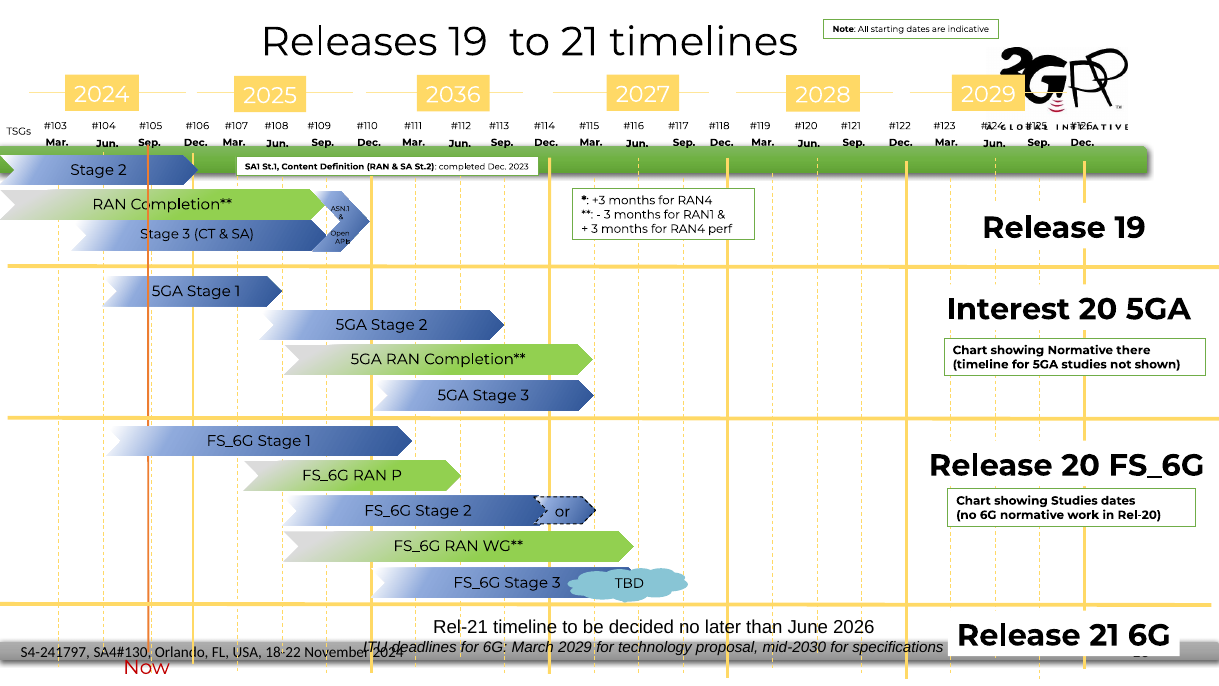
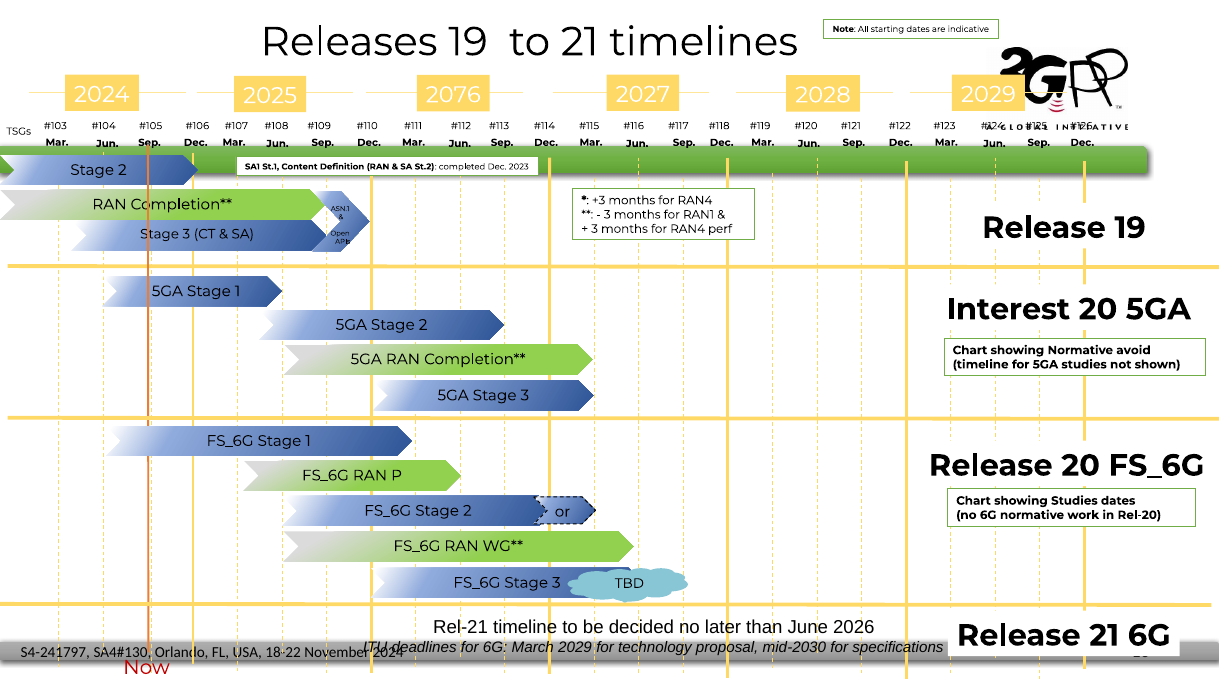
2036: 2036 -> 2076
there: there -> avoid
